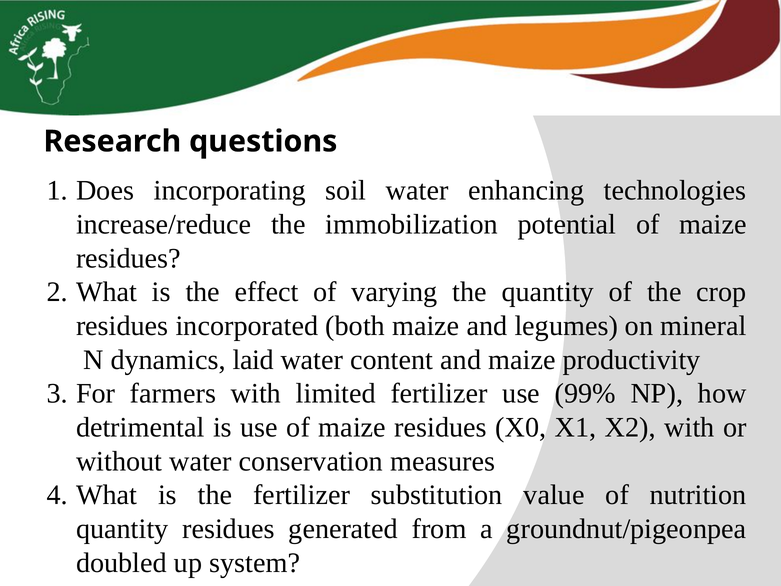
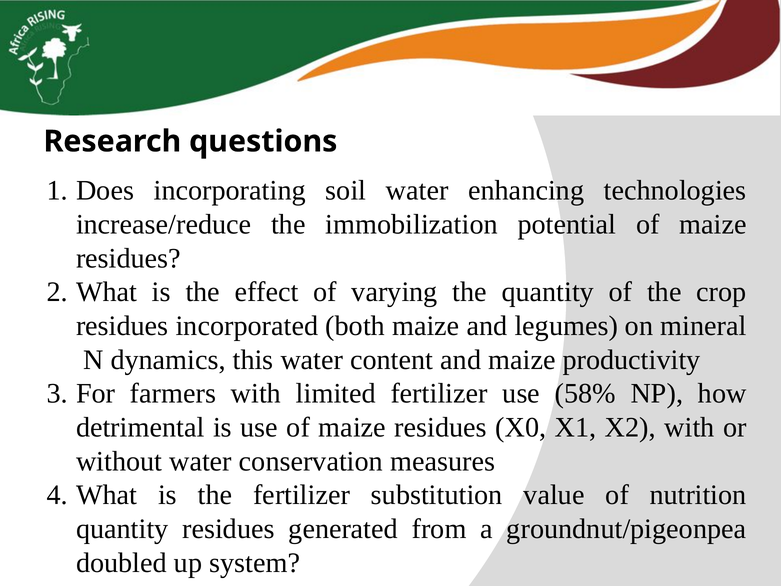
laid: laid -> this
99%: 99% -> 58%
